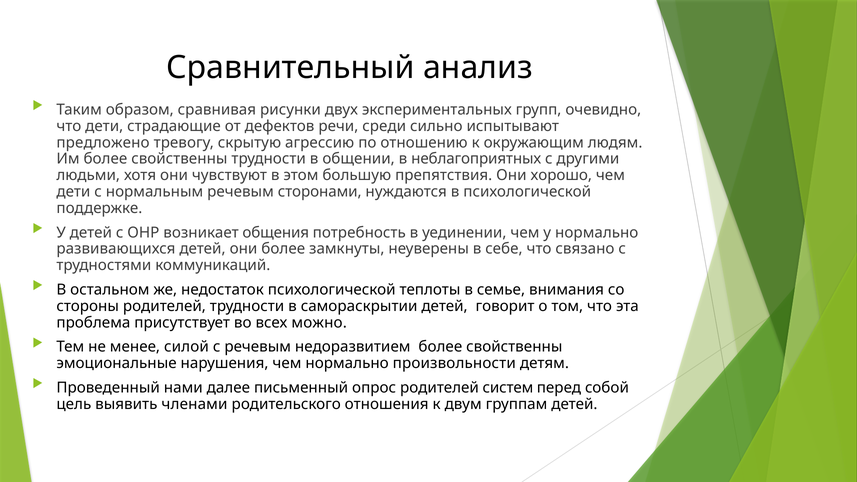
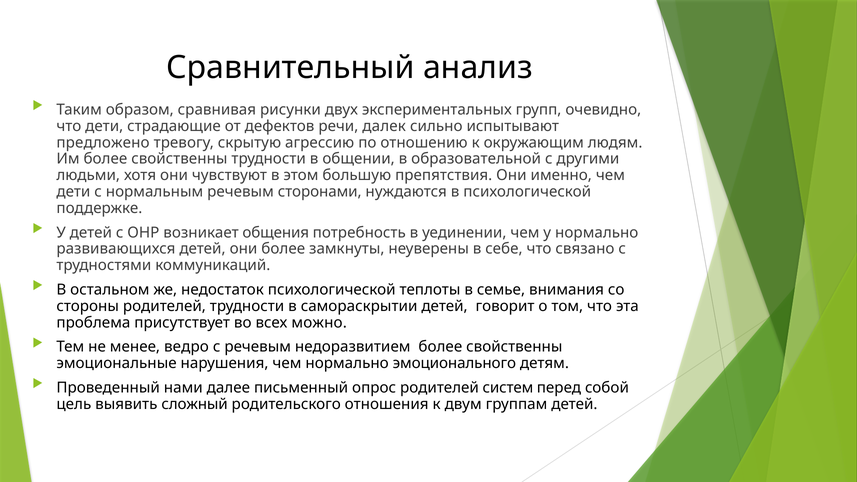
среди: среди -> далек
неблагоприятных: неблагоприятных -> образовательной
хорошо: хорошо -> именно
силой: силой -> ведро
произвольности: произвольности -> эмоционального
членами: членами -> сложный
